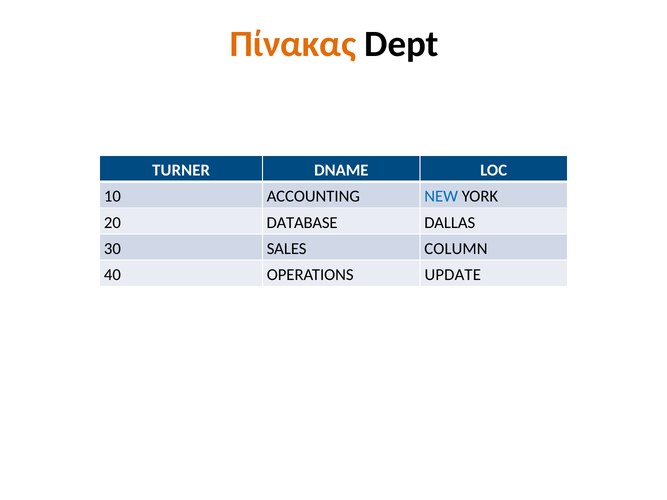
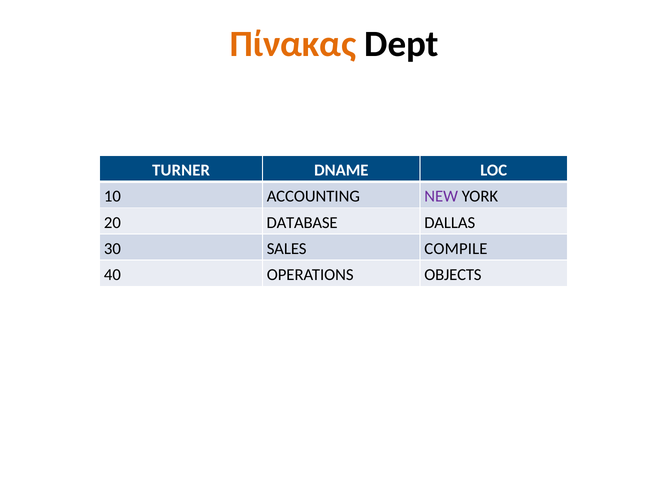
NEW colour: blue -> purple
COLUMN: COLUMN -> COMPILE
UPDATE: UPDATE -> OBJECTS
